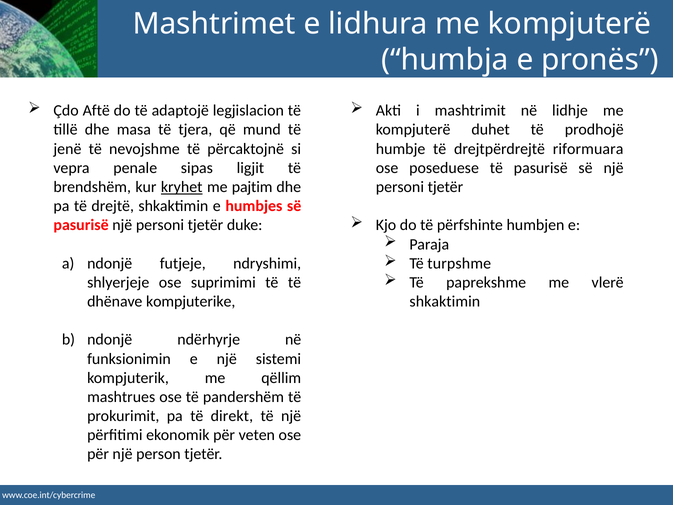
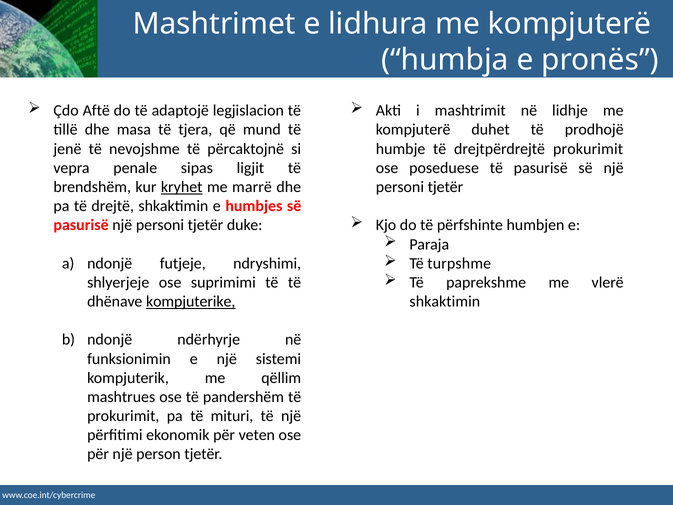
drejtpërdrejtë riformuara: riformuara -> prokurimit
pajtim: pajtim -> marrë
kompjuterike underline: none -> present
direkt: direkt -> mituri
